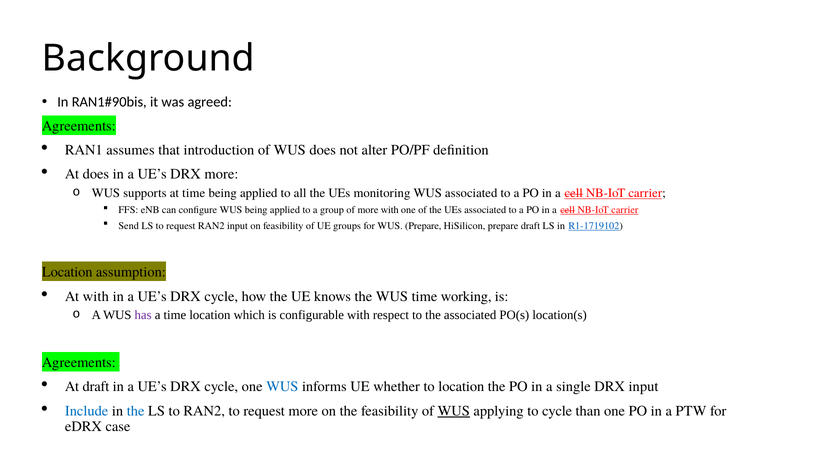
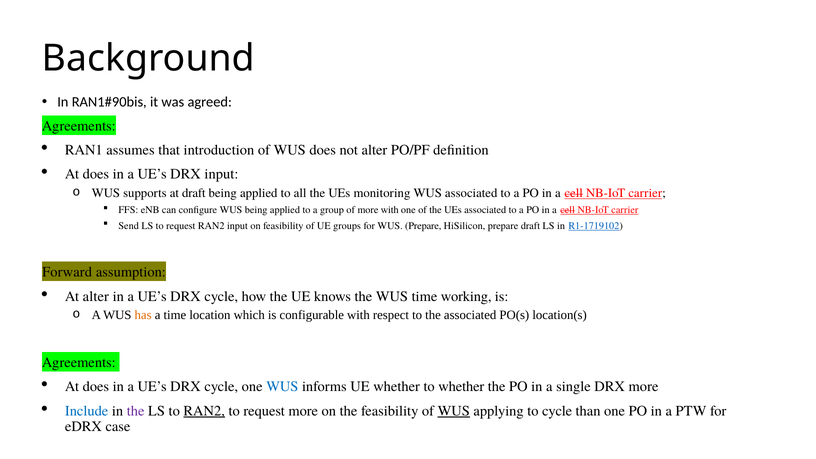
DRX more: more -> input
at time: time -> draft
Location at (67, 272): Location -> Forward
At with: with -> alter
has colour: purple -> orange
draft at (96, 387): draft -> does
to location: location -> whether
DRX input: input -> more
the at (136, 411) colour: blue -> purple
RAN2 at (204, 411) underline: none -> present
